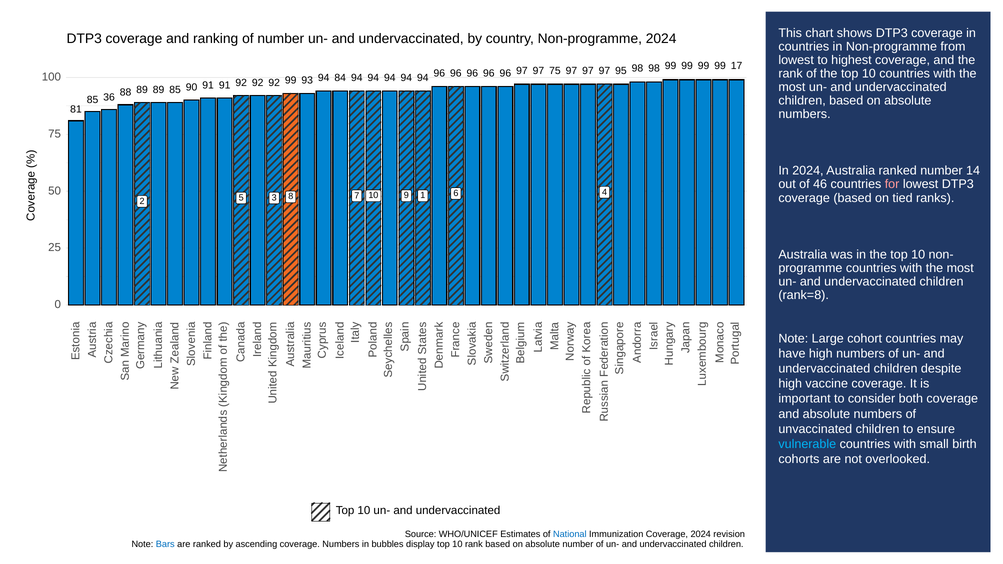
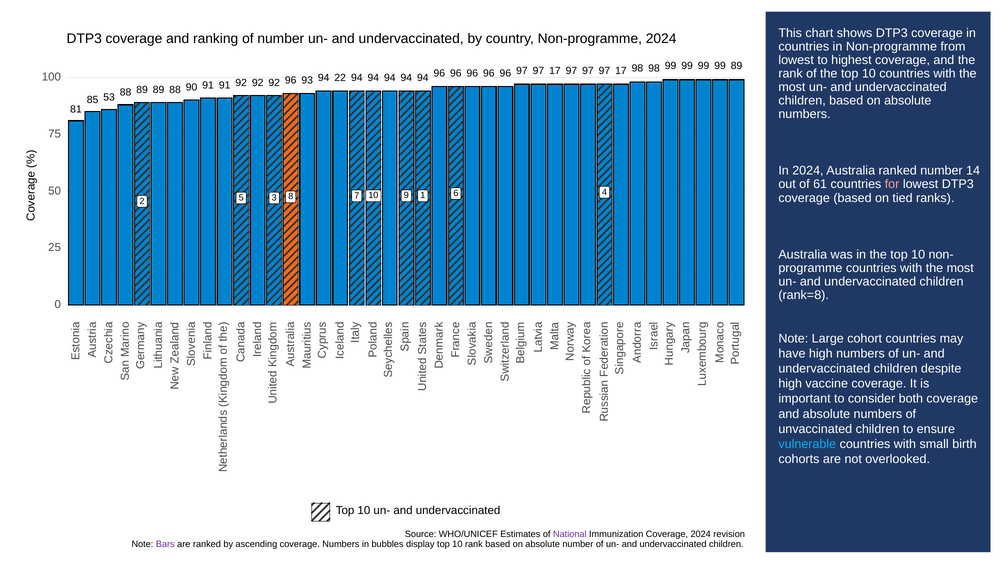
99 17: 17 -> 89
75 at (555, 71): 75 -> 17
97 97 95: 95 -> 17
84: 84 -> 22
92 99: 99 -> 96
36: 36 -> 53
89 85: 85 -> 88
46: 46 -> 61
National colour: blue -> purple
Bars colour: blue -> purple
